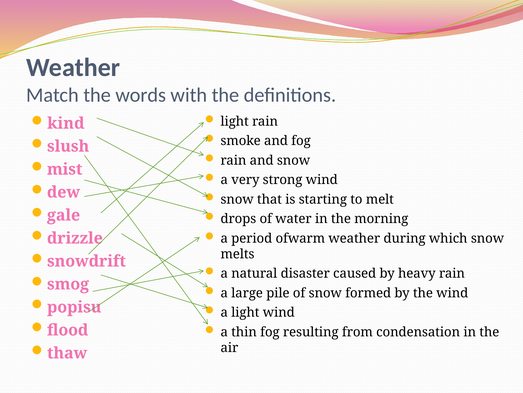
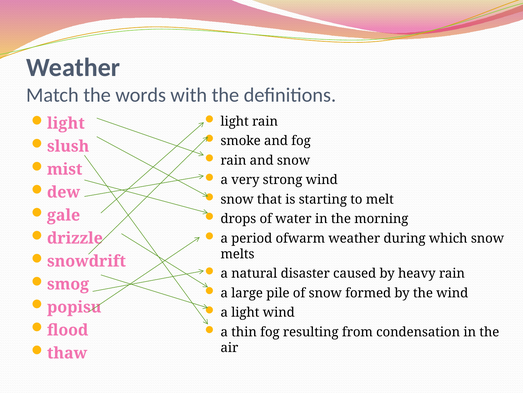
kind at (66, 123): kind -> light
